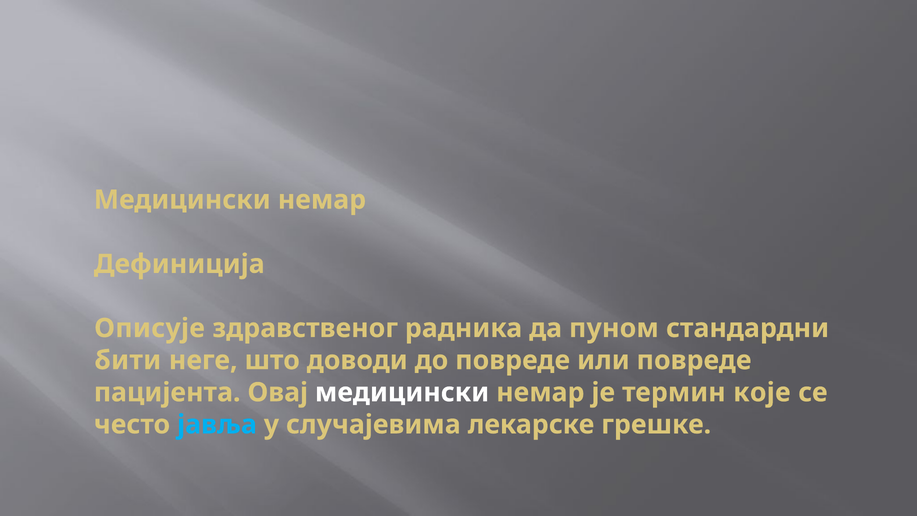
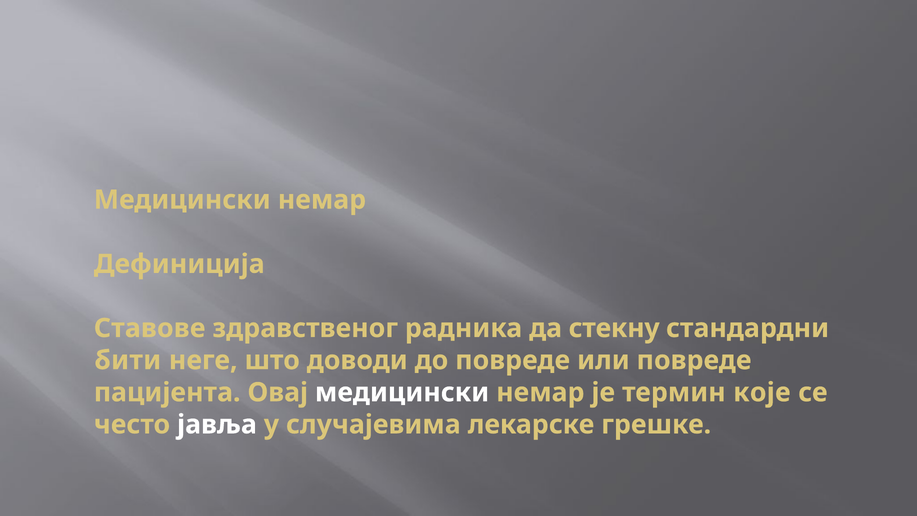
Описује: Описује -> Ставове
пуном: пуном -> стекну
јавља colour: light blue -> white
